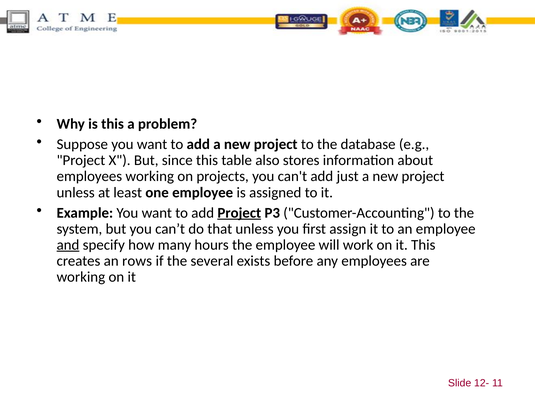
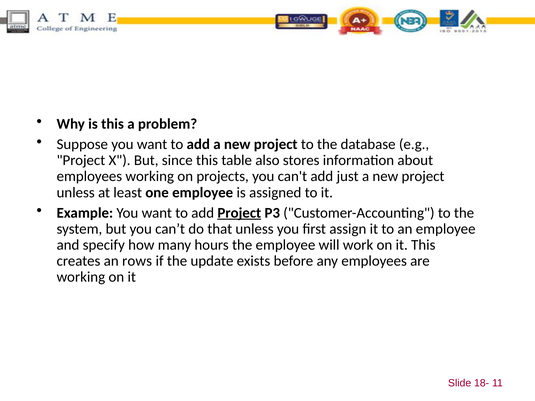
and underline: present -> none
several: several -> update
12-: 12- -> 18-
